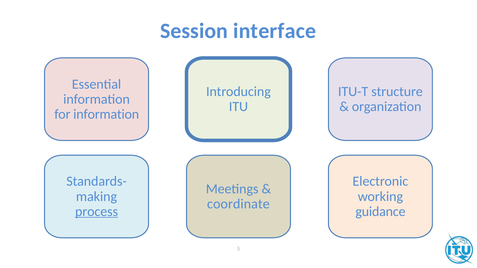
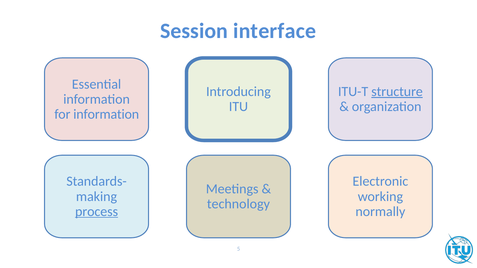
structure underline: none -> present
coordinate: coordinate -> technology
guidance: guidance -> normally
